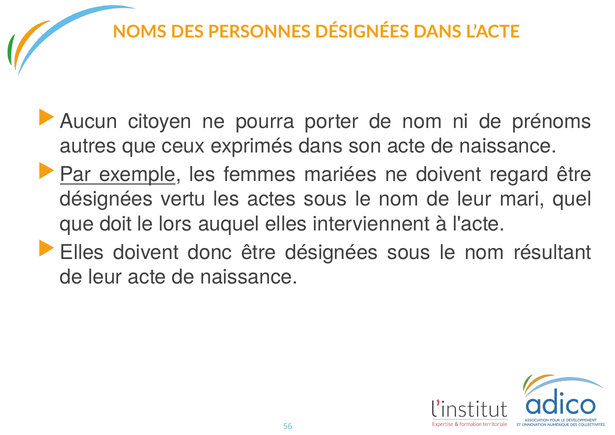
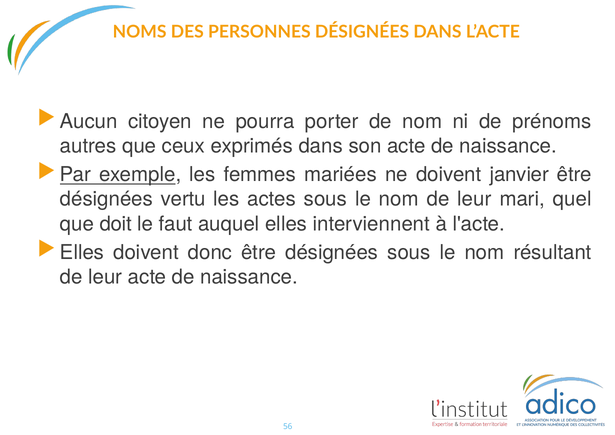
regard: regard -> janvier
lors: lors -> faut
